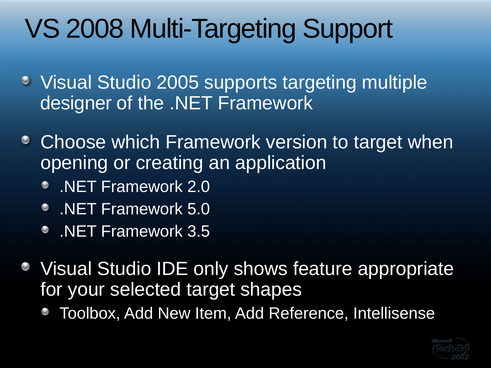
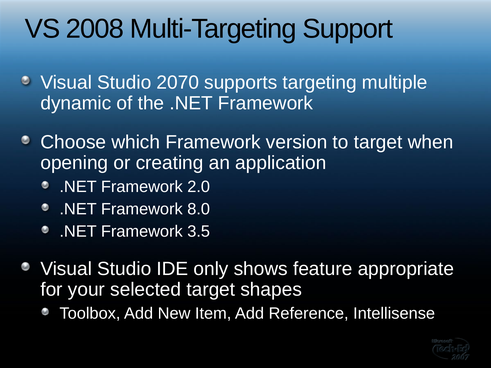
2005: 2005 -> 2070
designer: designer -> dynamic
5.0: 5.0 -> 8.0
